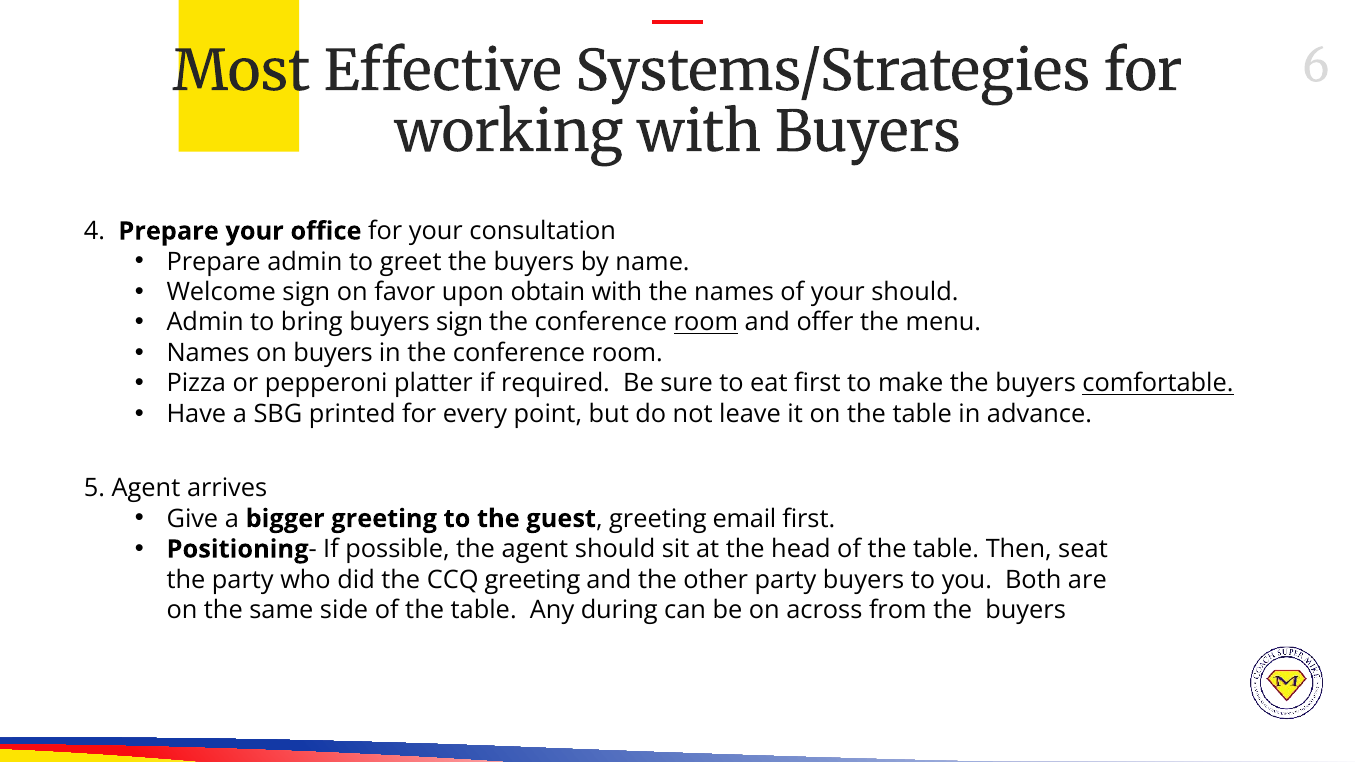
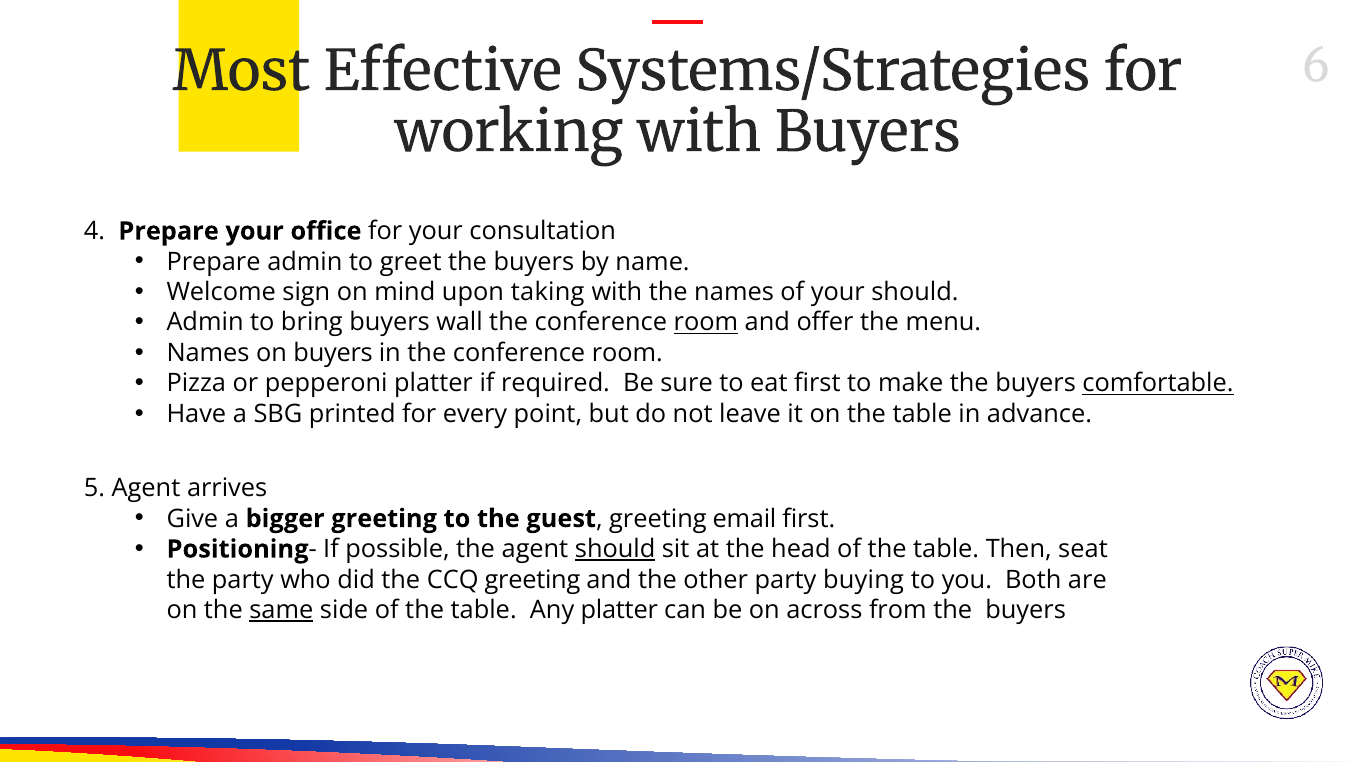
favor: favor -> mind
obtain: obtain -> taking
buyers sign: sign -> wall
should at (615, 549) underline: none -> present
party buyers: buyers -> buying
same underline: none -> present
Any during: during -> platter
